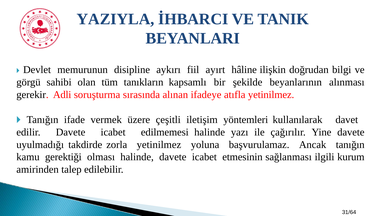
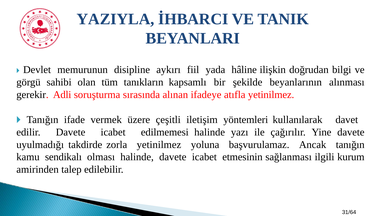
ayırt: ayırt -> yada
gerektiği: gerektiği -> sendikalı
